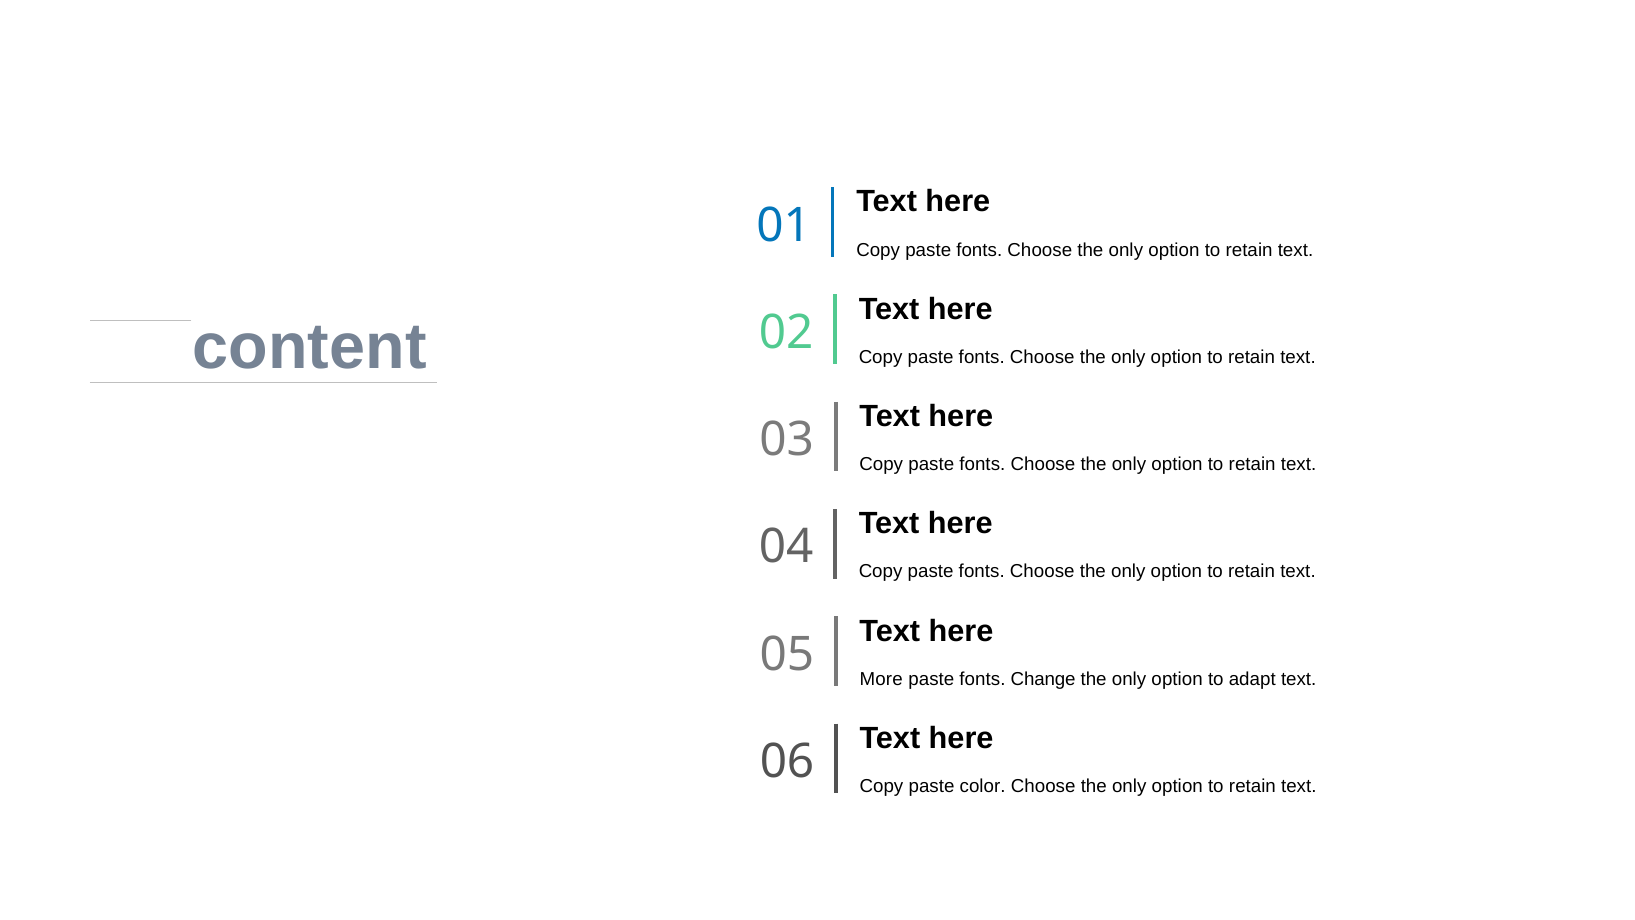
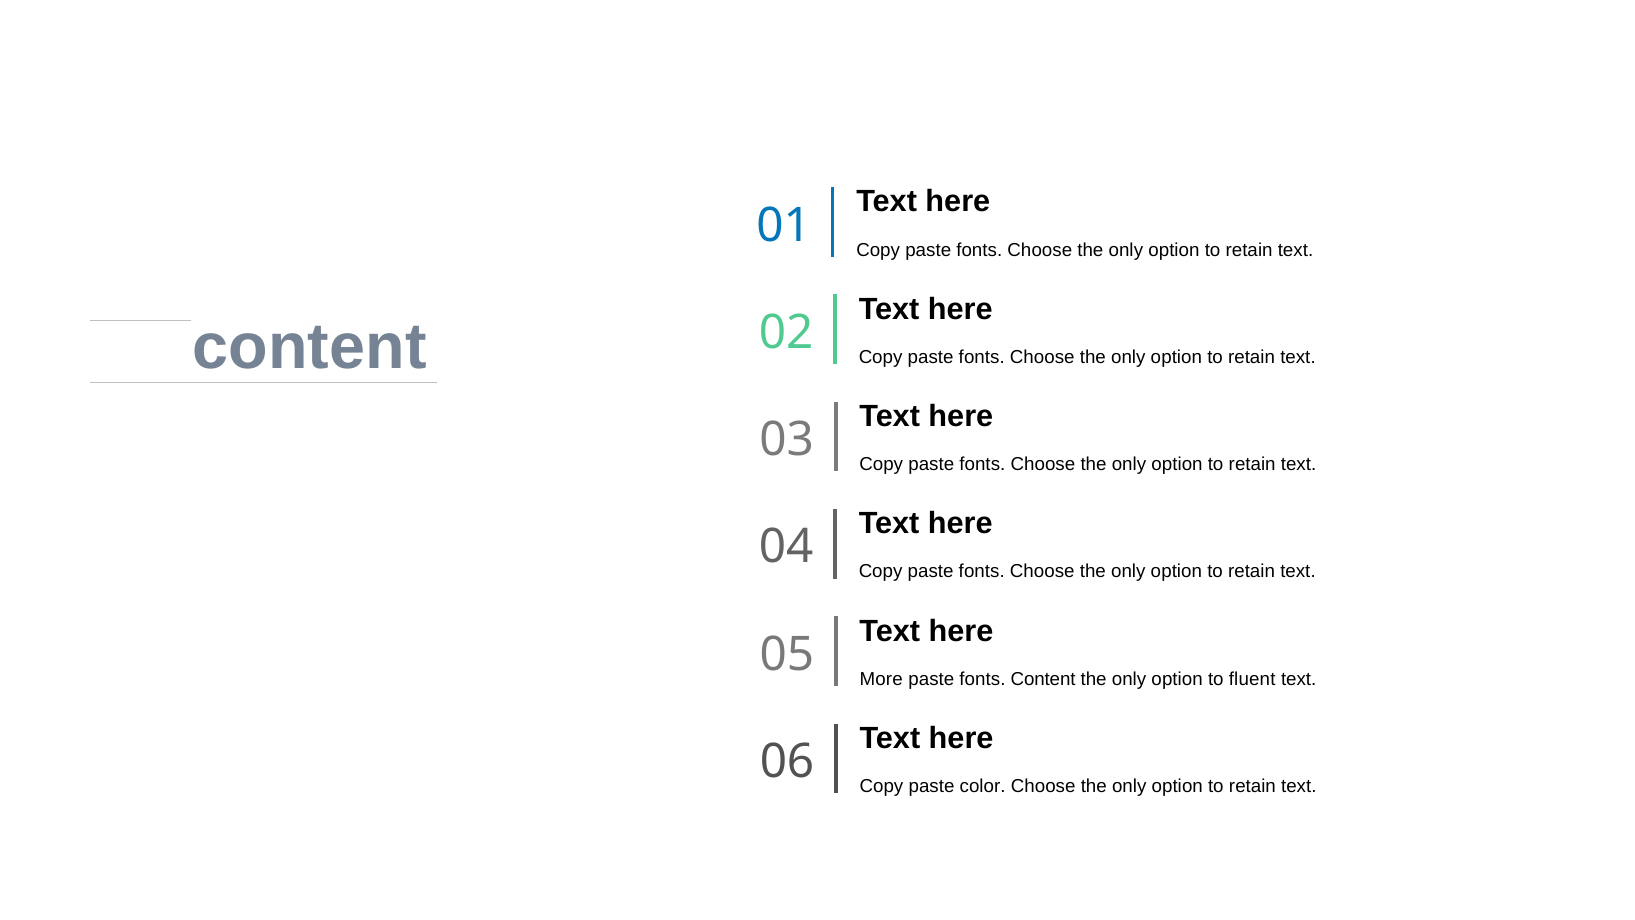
fonts Change: Change -> Content
adapt: adapt -> fluent
